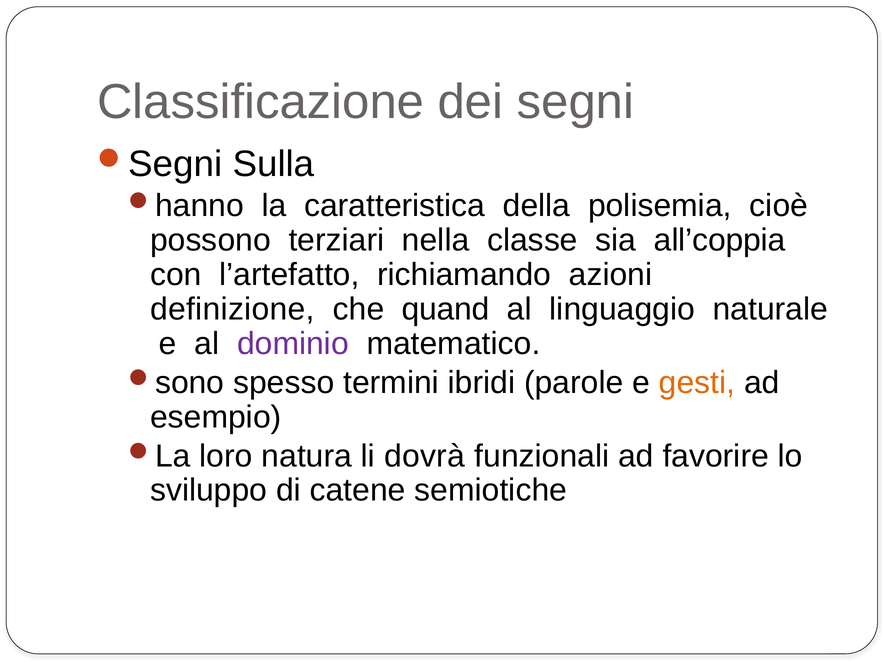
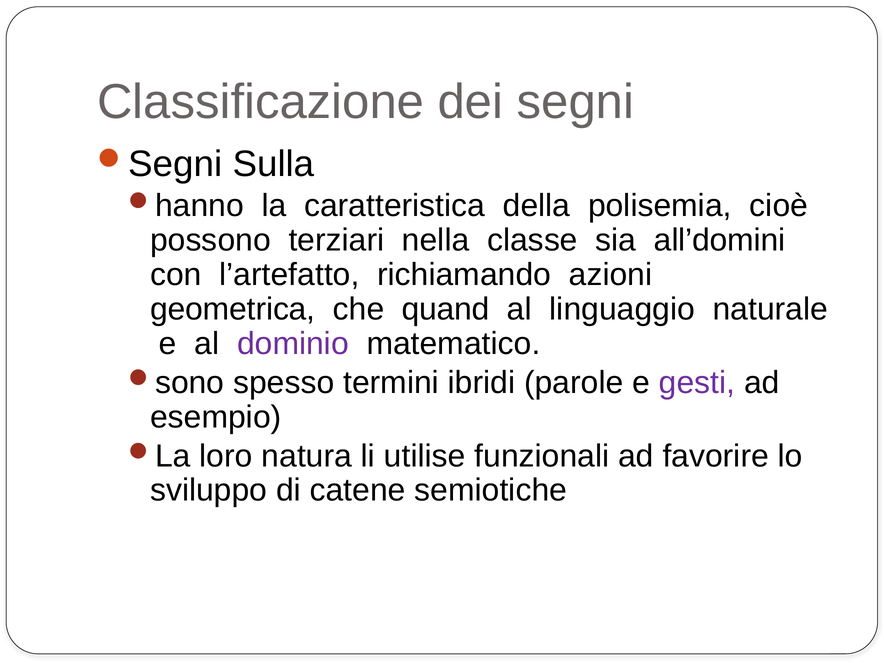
all’coppia: all’coppia -> all’domini
definizione: definizione -> geometrica
gesti colour: orange -> purple
dovrà: dovrà -> utilise
